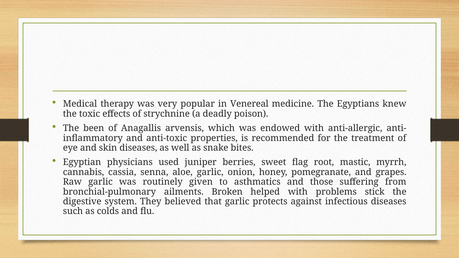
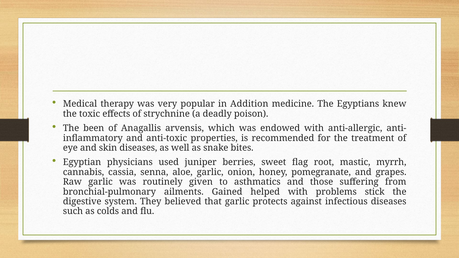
Venereal: Venereal -> Addition
Broken: Broken -> Gained
